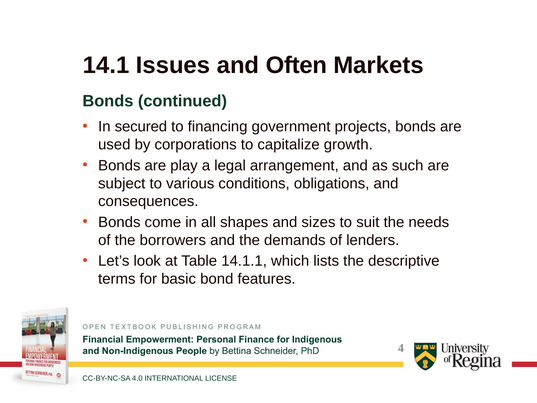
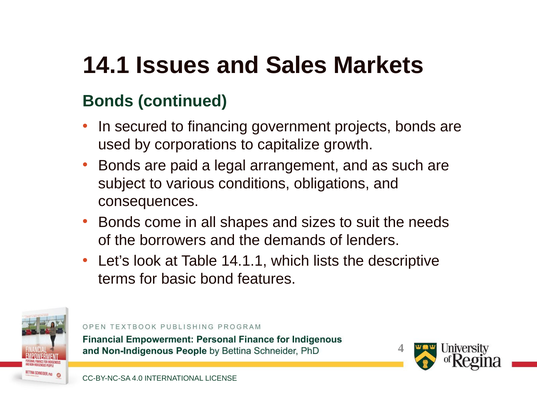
Often: Often -> Sales
play: play -> paid
